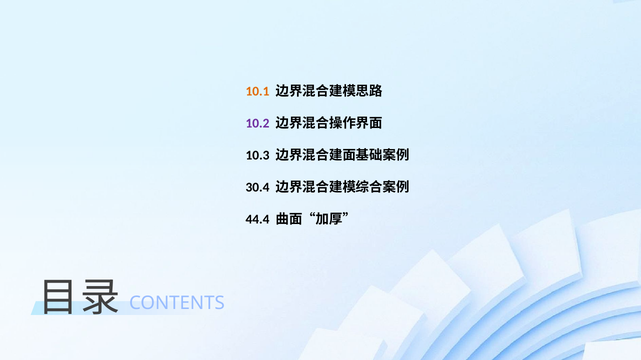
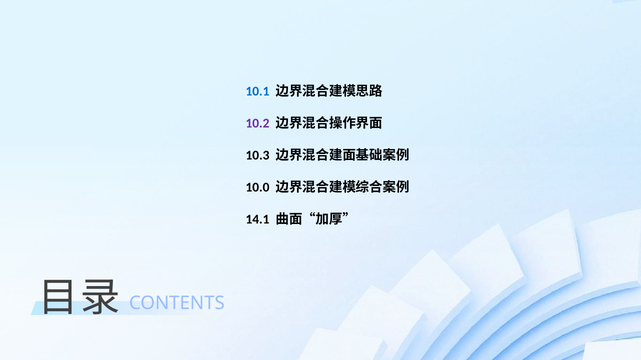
10.1 colour: orange -> blue
30.4: 30.4 -> 10.0
44.4: 44.4 -> 14.1
